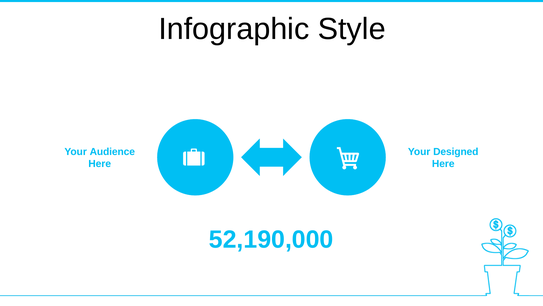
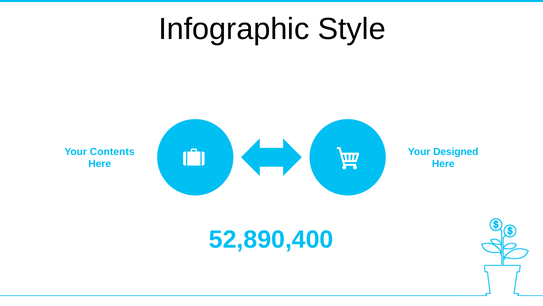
Audience: Audience -> Contents
52,190,000: 52,190,000 -> 52,890,400
